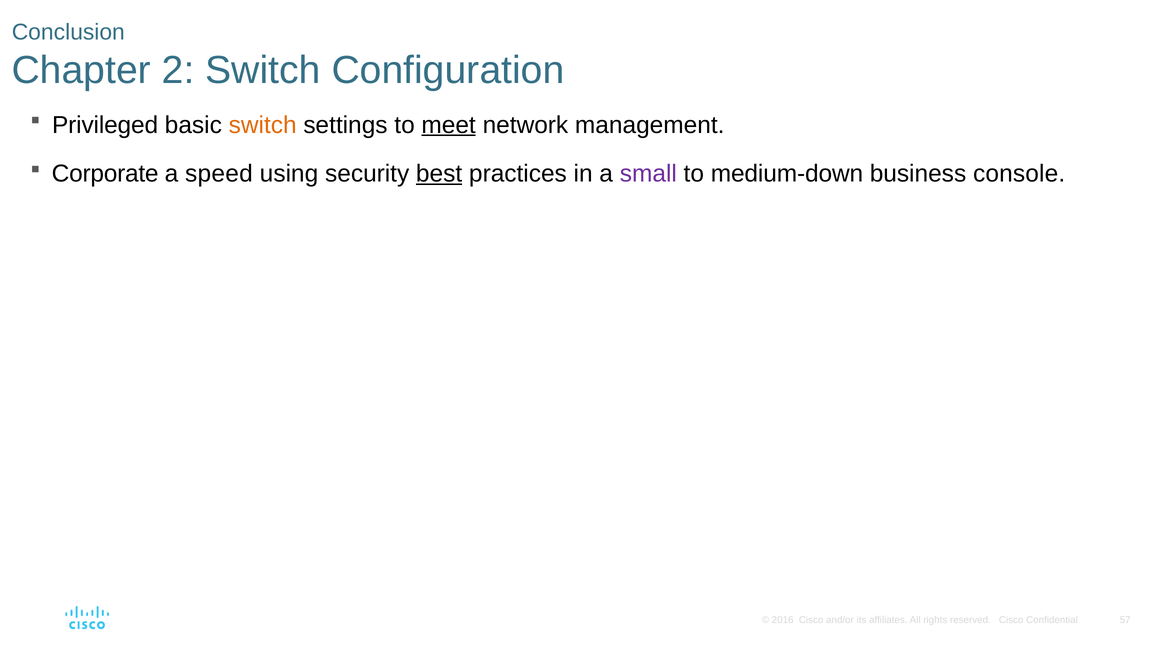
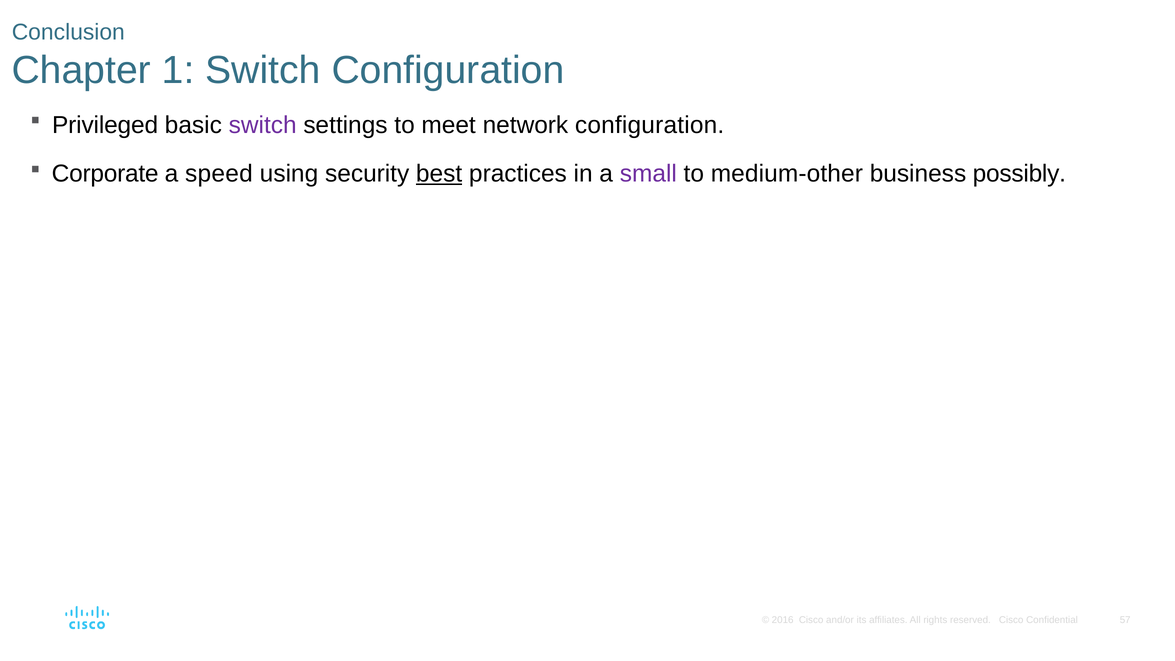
2: 2 -> 1
switch at (263, 125) colour: orange -> purple
meet underline: present -> none
network management: management -> configuration
medium-down: medium-down -> medium-other
console: console -> possibly
